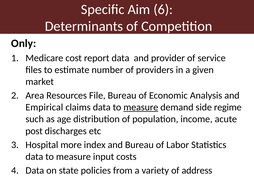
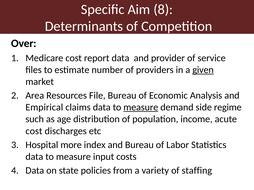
6: 6 -> 8
Only: Only -> Over
given underline: none -> present
post at (34, 131): post -> cost
address: address -> staffing
